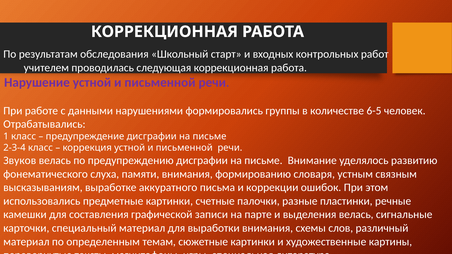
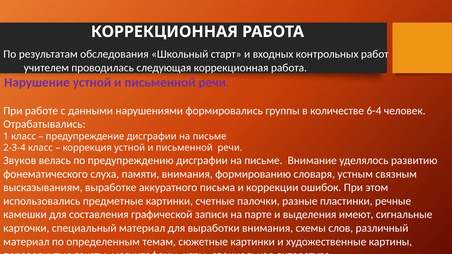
6-5: 6-5 -> 6-4
выделения велась: велась -> имеют
